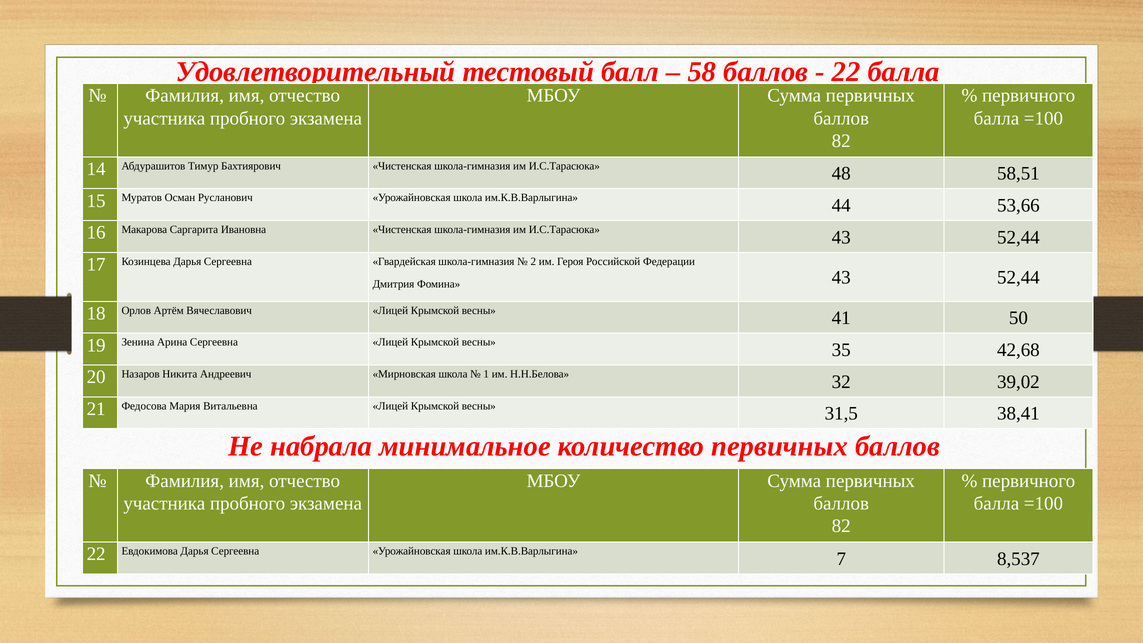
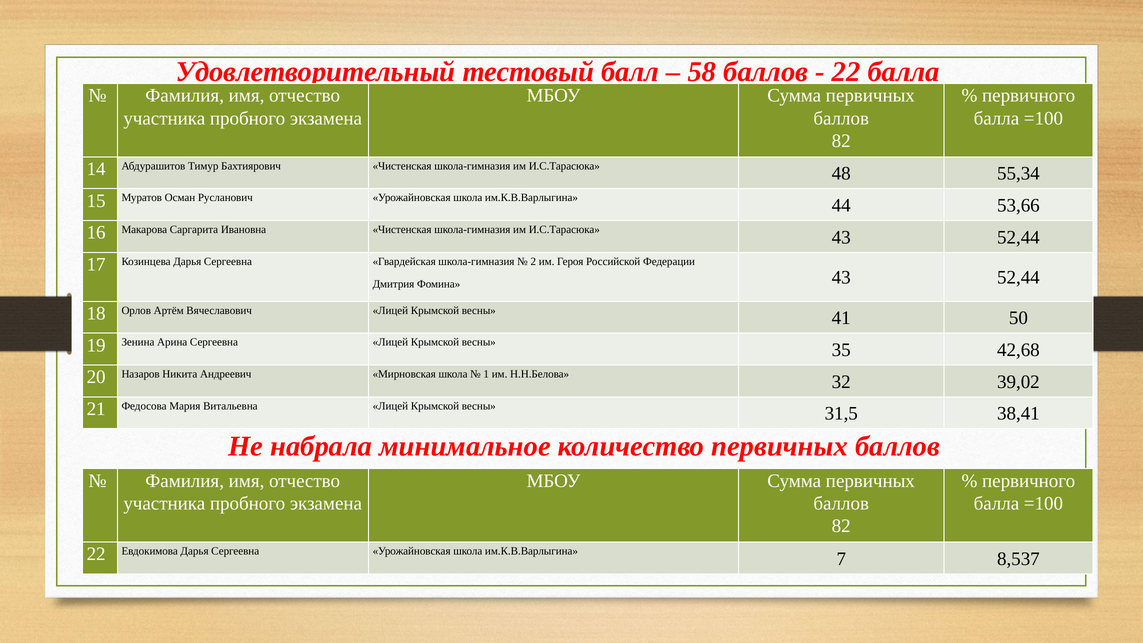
58,51: 58,51 -> 55,34
